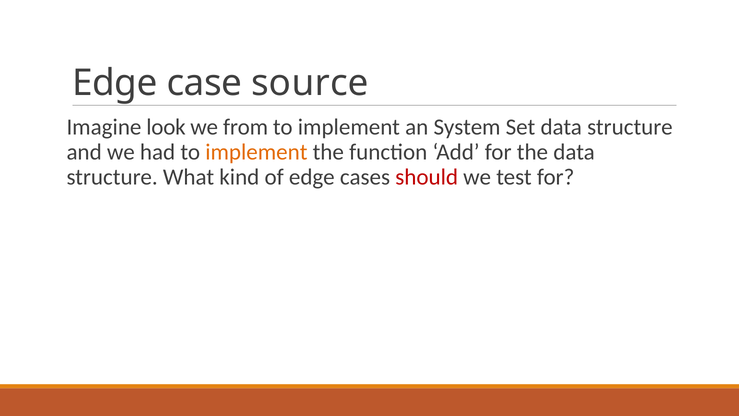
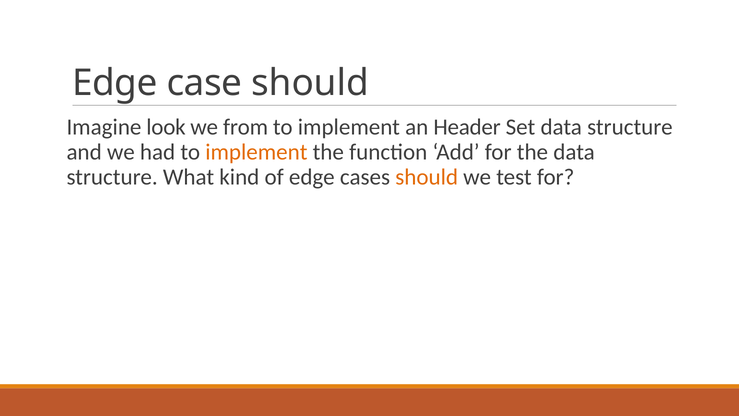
case source: source -> should
System: System -> Header
should at (427, 177) colour: red -> orange
